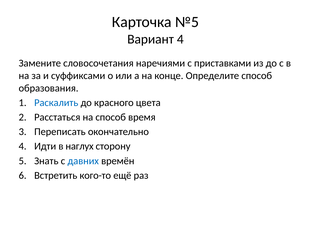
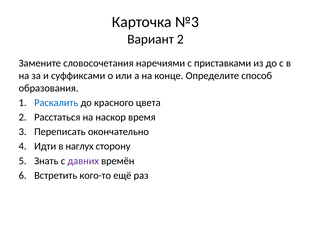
№5: №5 -> №3
Вариант 4: 4 -> 2
на способ: способ -> наскор
давних colour: blue -> purple
